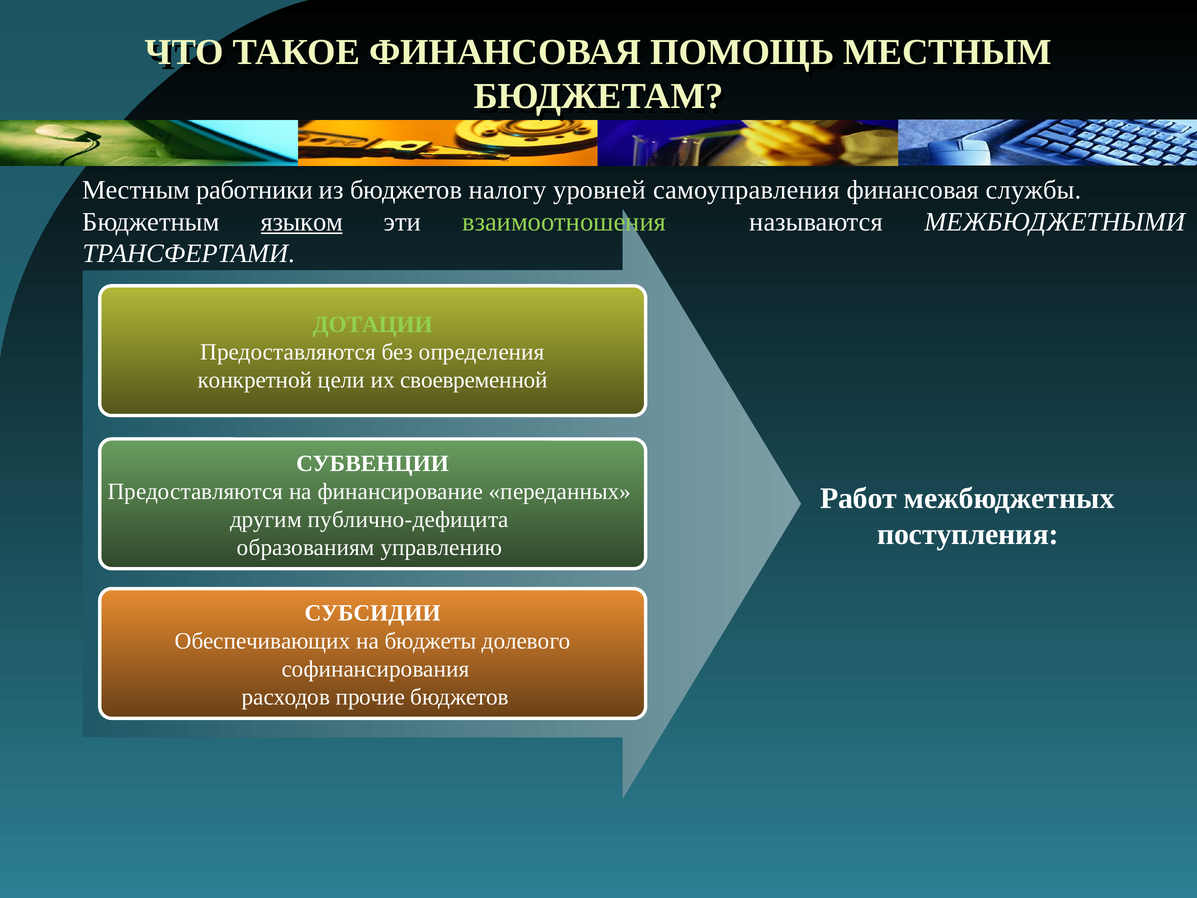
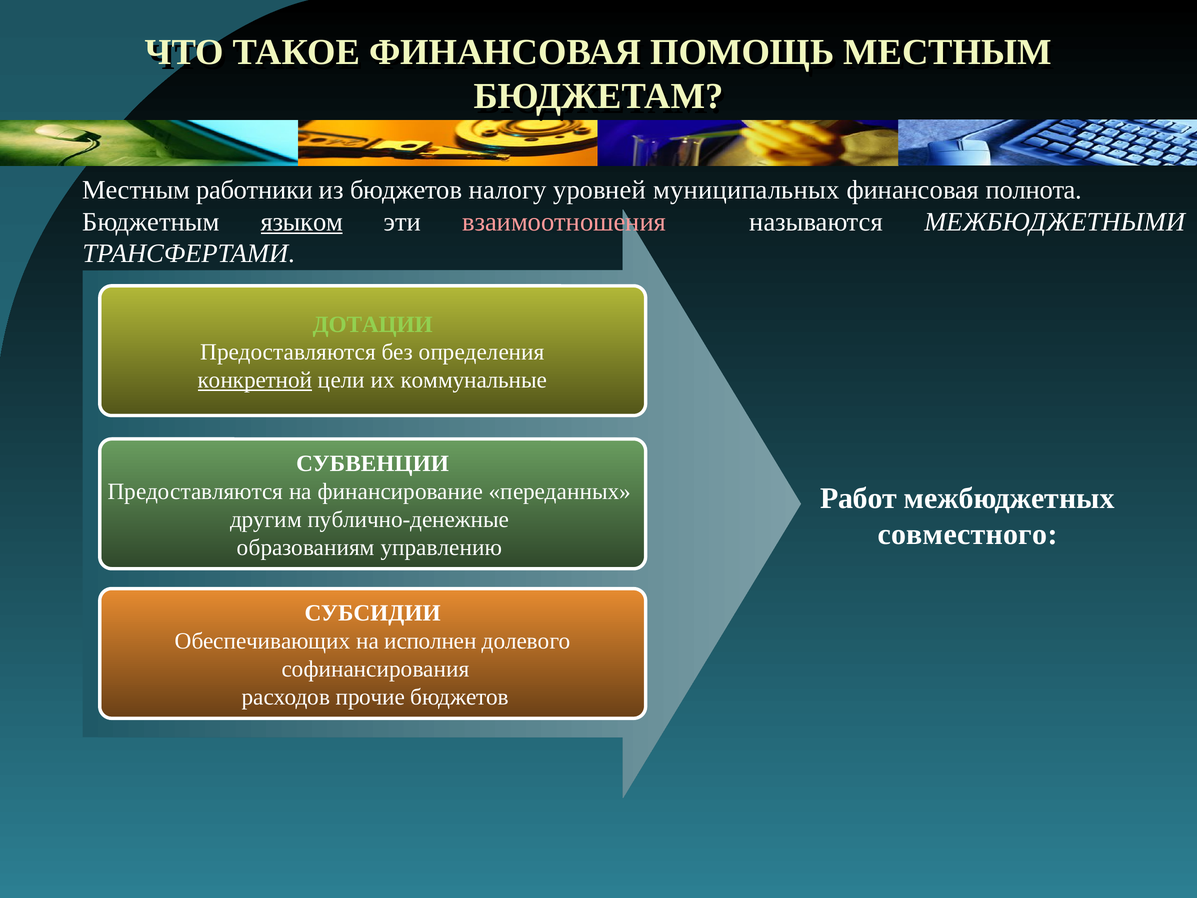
самоуправления: самоуправления -> муниципальных
службы: службы -> полнота
взаимоотношения colour: light green -> pink
конкретной underline: none -> present
своевременной: своевременной -> коммунальные
публично-дефицита: публично-дефицита -> публично-денежные
поступления: поступления -> совместного
бюджеты: бюджеты -> исполнен
